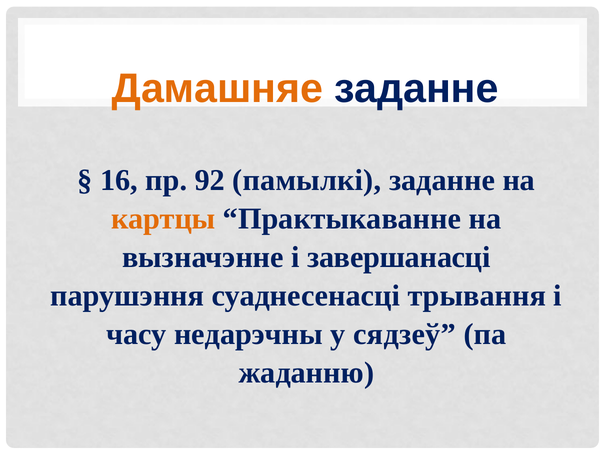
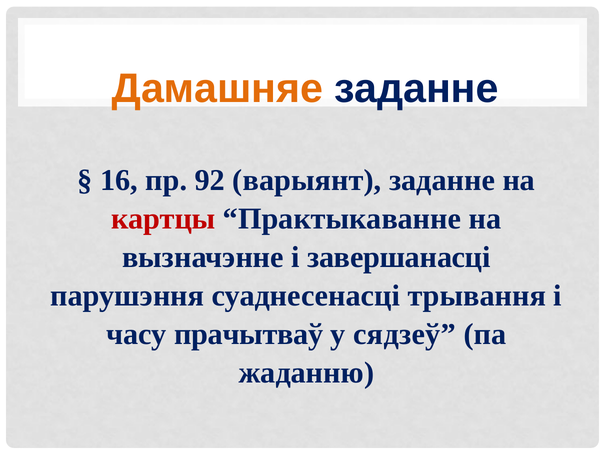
памылкі: памылкі -> варыянт
картцы colour: orange -> red
недарэчны: недарэчны -> прачытваў
